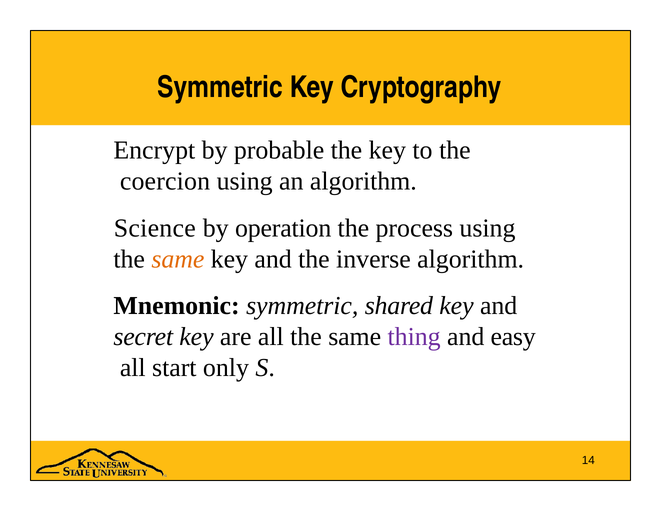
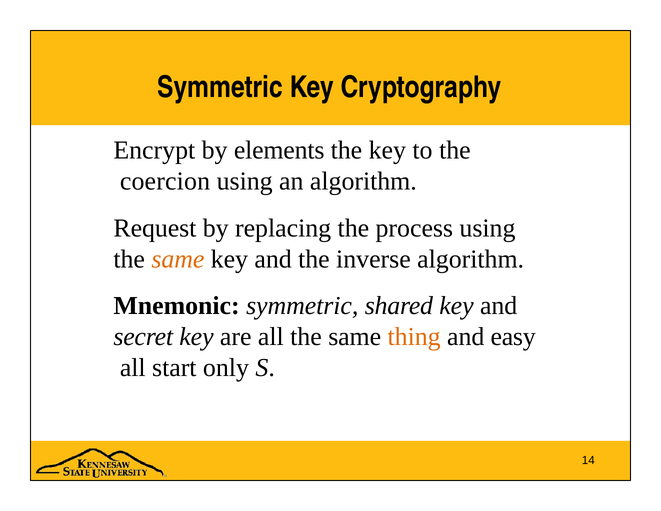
probable: probable -> elements
Science: Science -> Request
operation: operation -> replacing
thing colour: purple -> orange
